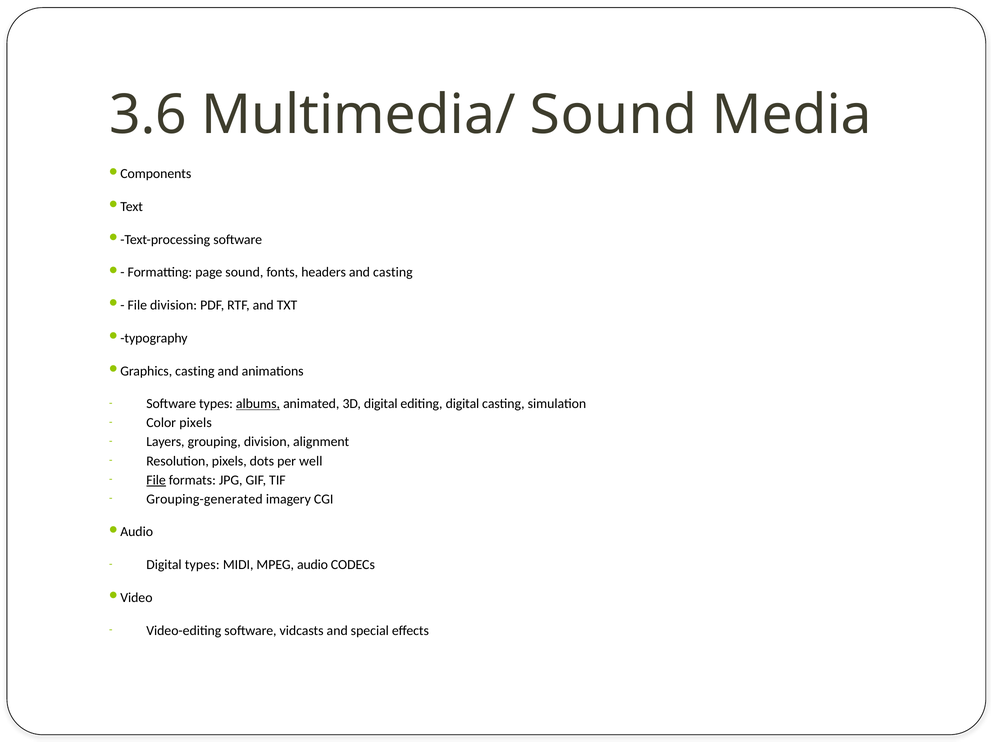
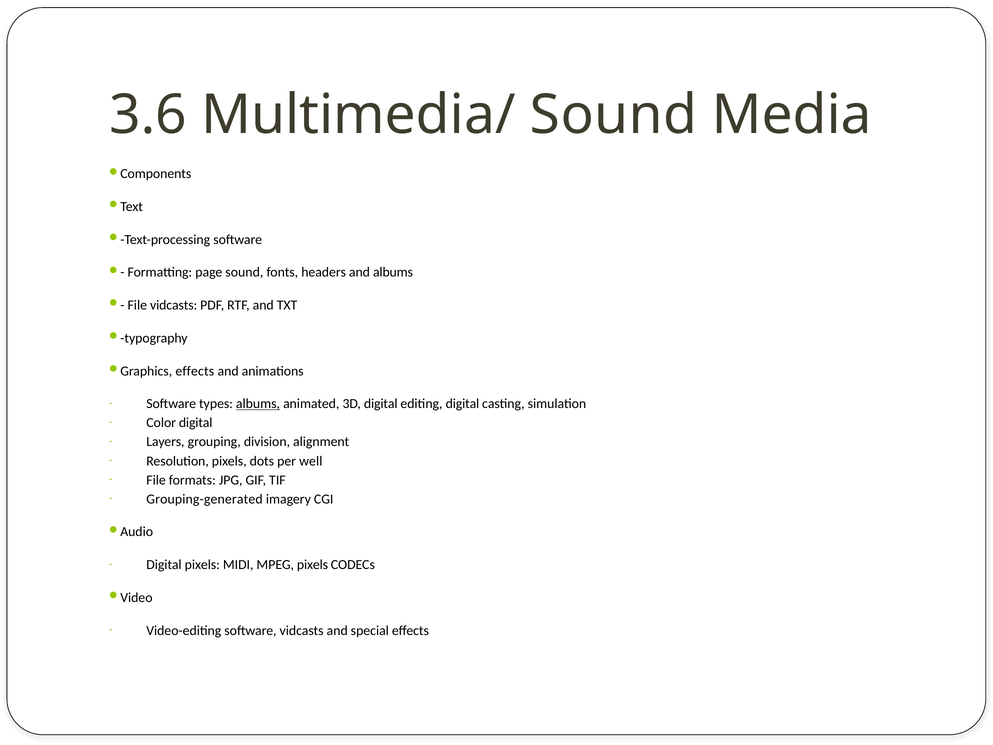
and casting: casting -> albums
File division: division -> vidcasts
casting at (195, 371): casting -> effects
Color pixels: pixels -> digital
File at (156, 480) underline: present -> none
Digital types: types -> pixels
MPEG audio: audio -> pixels
